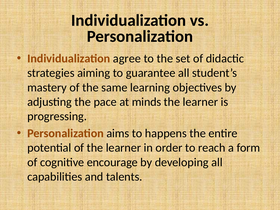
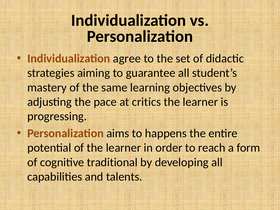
minds: minds -> critics
encourage: encourage -> traditional
